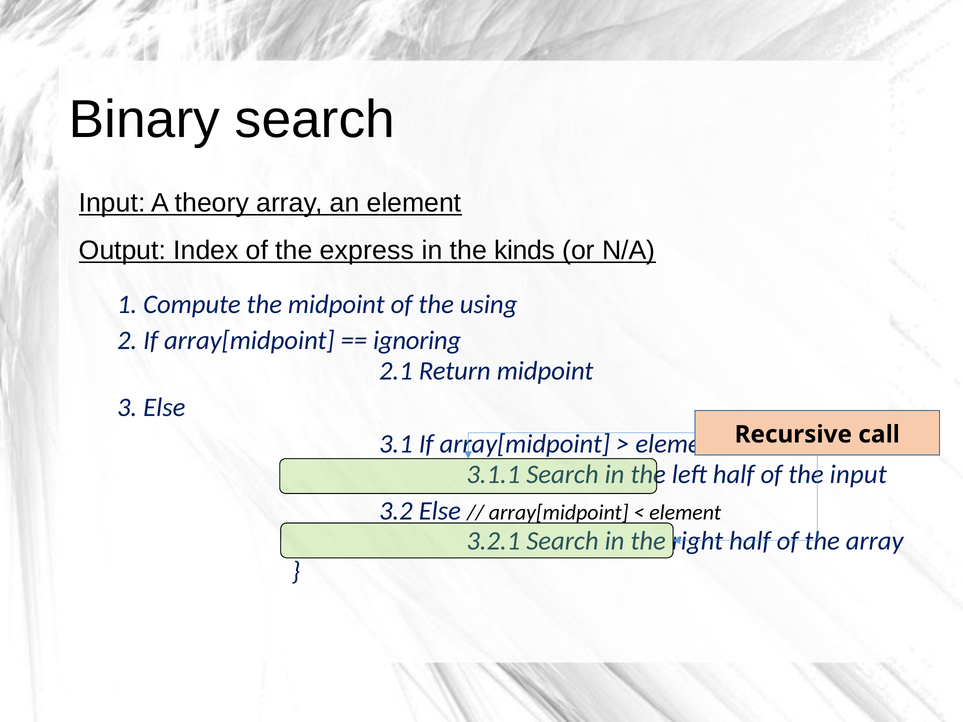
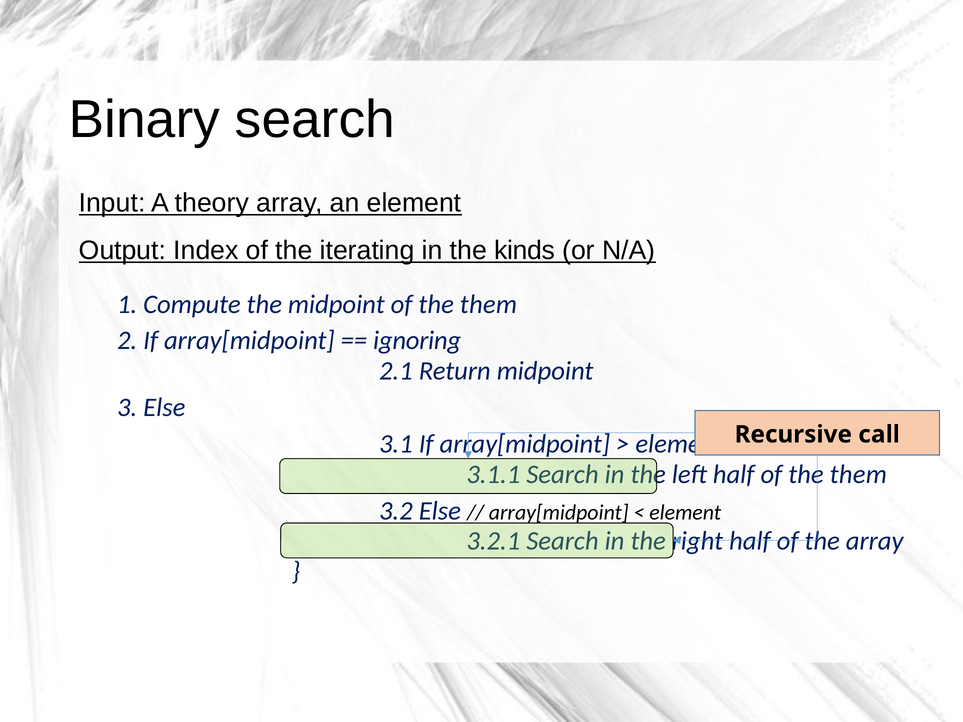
express: express -> iterating
midpoint of the using: using -> them
half of the input: input -> them
